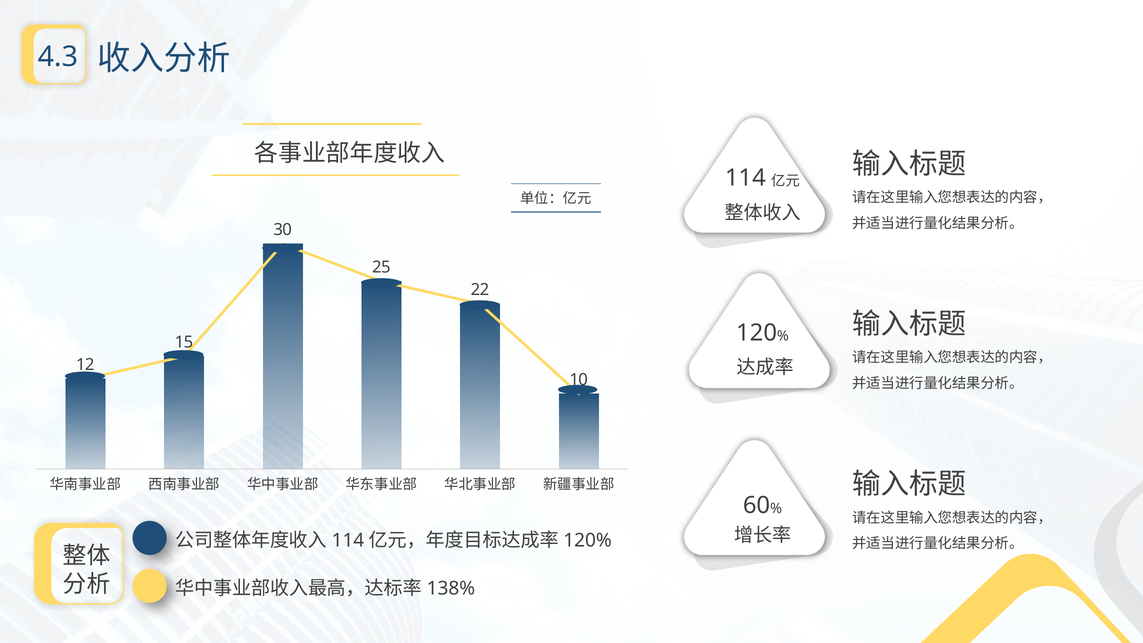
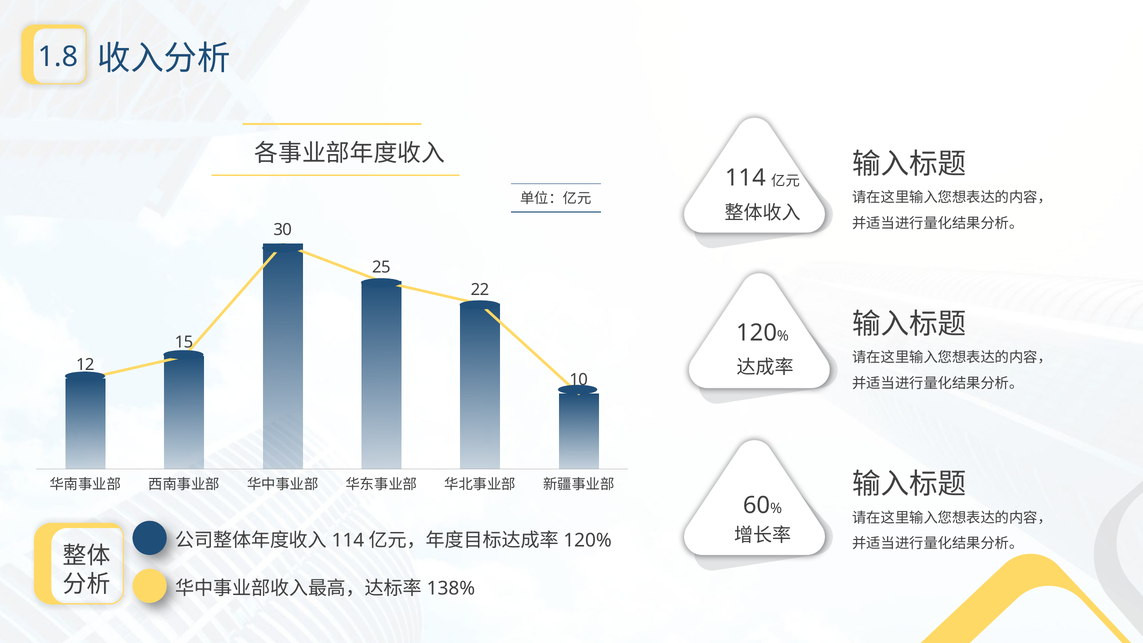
4.3: 4.3 -> 1.8
